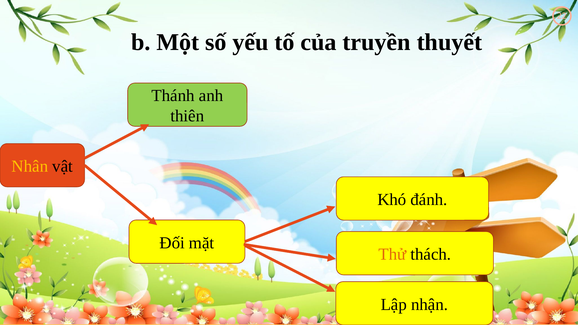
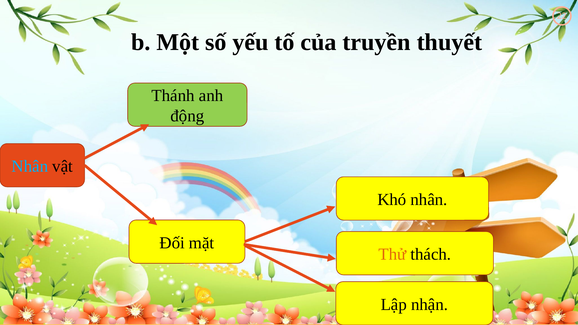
thiên: thiên -> động
Nhân at (30, 166) colour: yellow -> light blue
Khó đánh: đánh -> nhân
